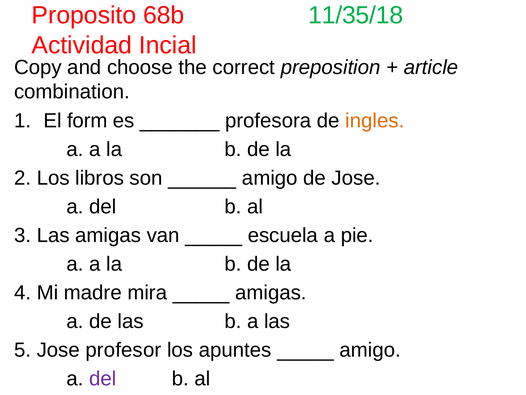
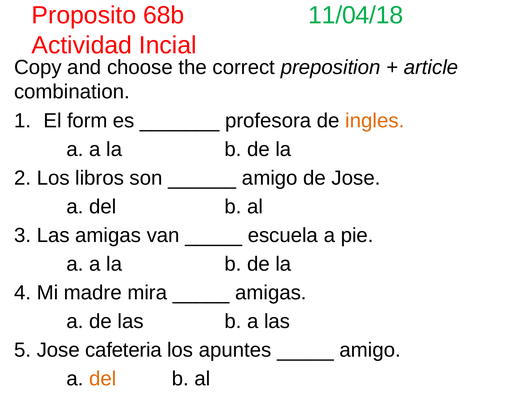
11/35/18: 11/35/18 -> 11/04/18
profesor: profesor -> cafeteria
del at (103, 378) colour: purple -> orange
